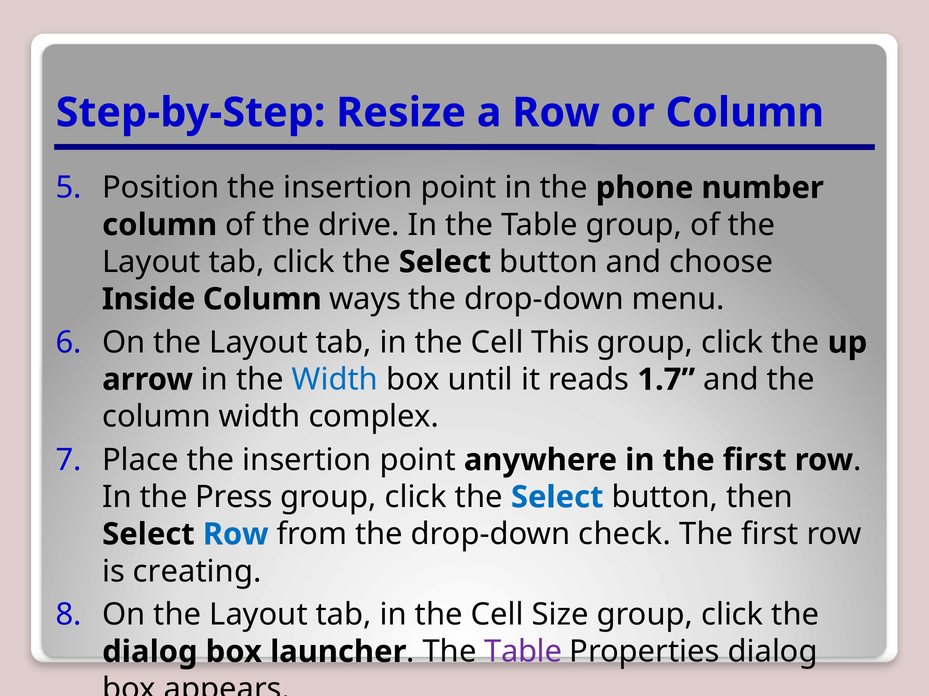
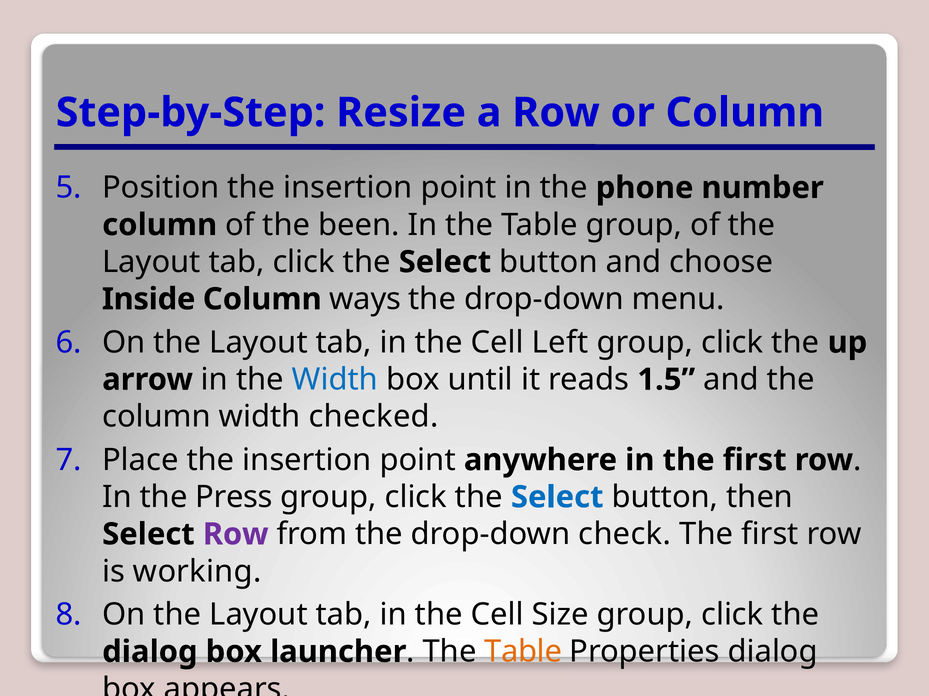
drive: drive -> been
This: This -> Left
1.7: 1.7 -> 1.5
complex: complex -> checked
Row at (236, 535) colour: blue -> purple
creating: creating -> working
Table at (523, 652) colour: purple -> orange
